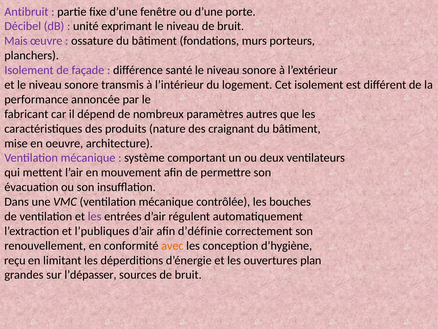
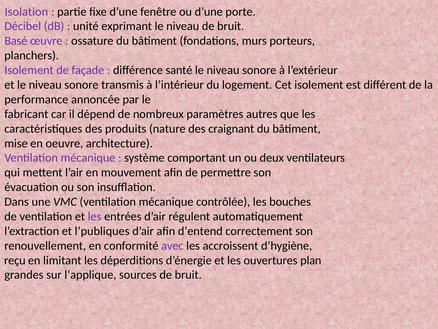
Antibruit: Antibruit -> Isolation
Mais: Mais -> Basé
d’définie: d’définie -> d’entend
avec colour: orange -> purple
conception: conception -> accroissent
l’dépasser: l’dépasser -> l’applique
